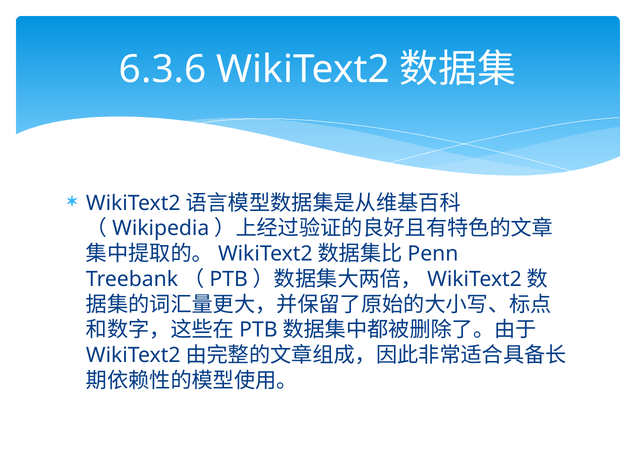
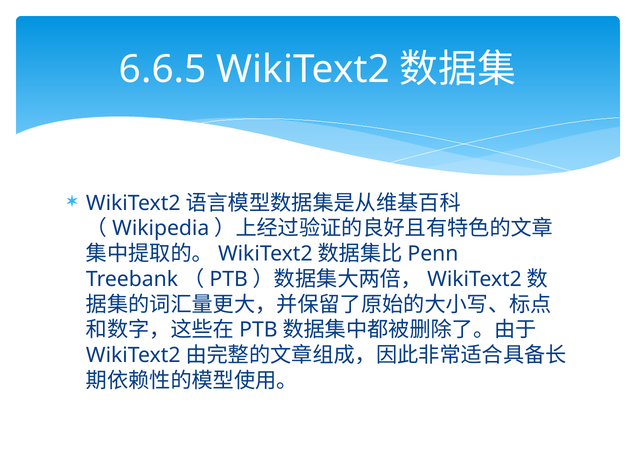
6.3.6: 6.3.6 -> 6.6.5
